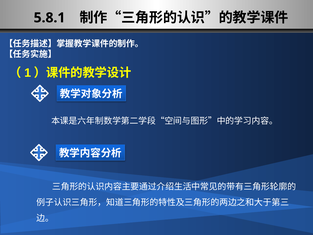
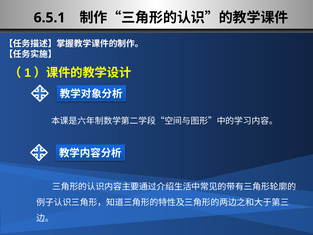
5.8.1: 5.8.1 -> 6.5.1
